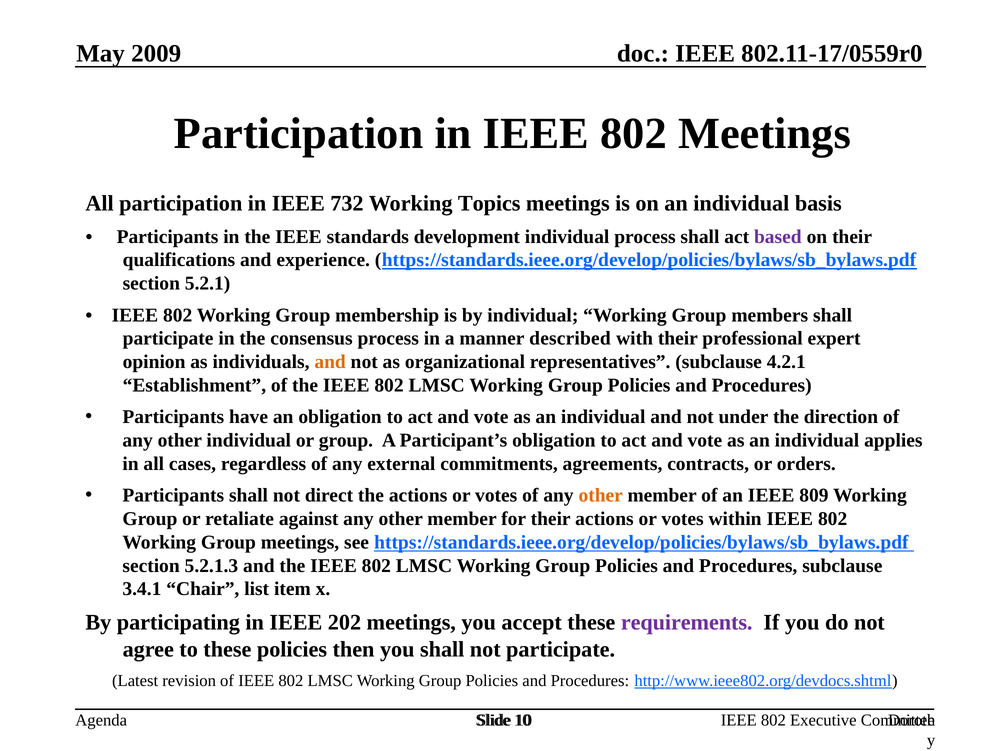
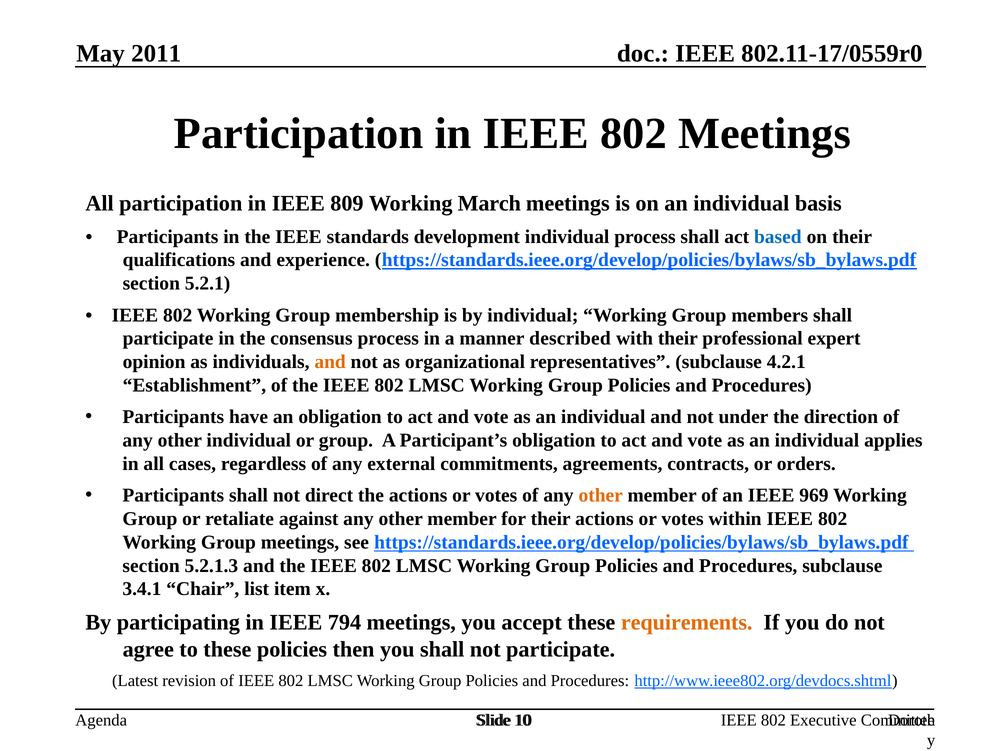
2009: 2009 -> 2011
732: 732 -> 809
Topics: Topics -> March
based colour: purple -> blue
809: 809 -> 969
202: 202 -> 794
requirements colour: purple -> orange
